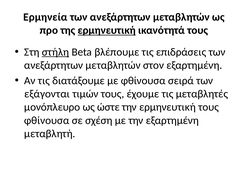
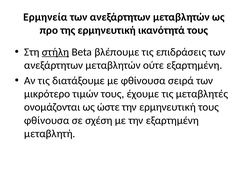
ερμηνευτική at (107, 30) underline: present -> none
στον: στον -> ούτε
εξάγονται: εξάγονται -> μικρότερο
μονόπλευρο: μονόπλευρο -> ονομάζονται
